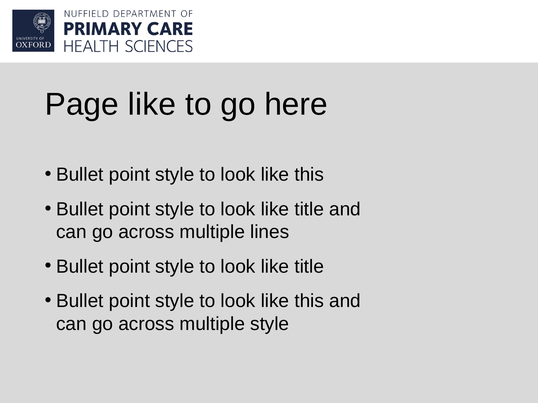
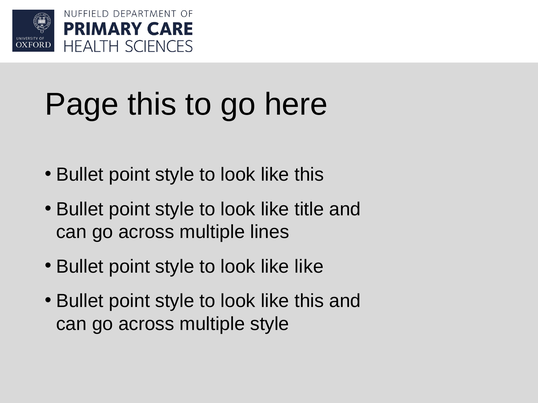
Page like: like -> this
title at (309, 267): title -> like
